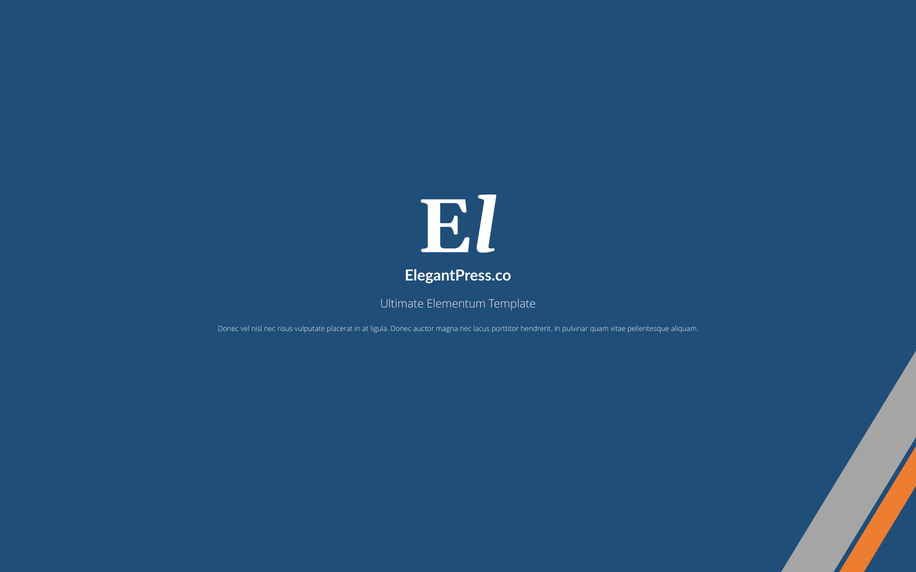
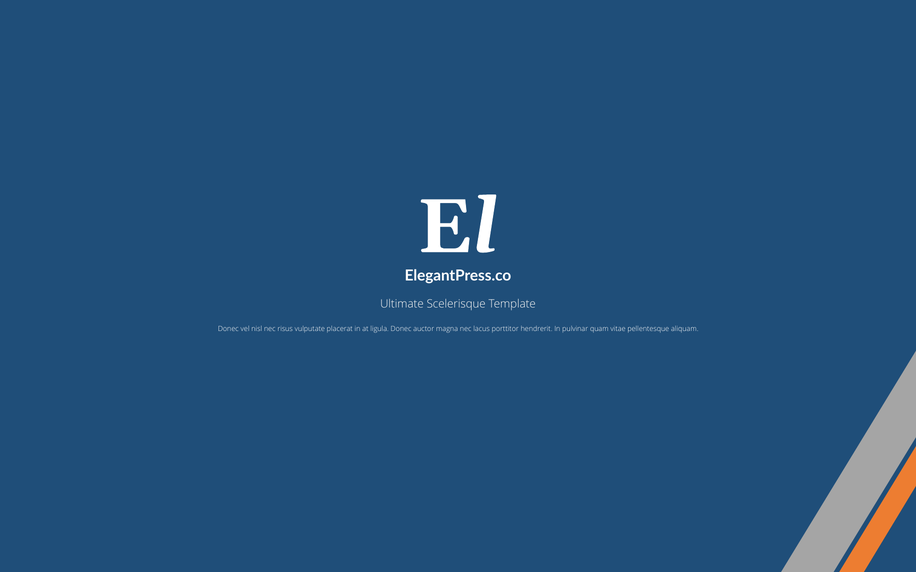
Elementum: Elementum -> Scelerisque
